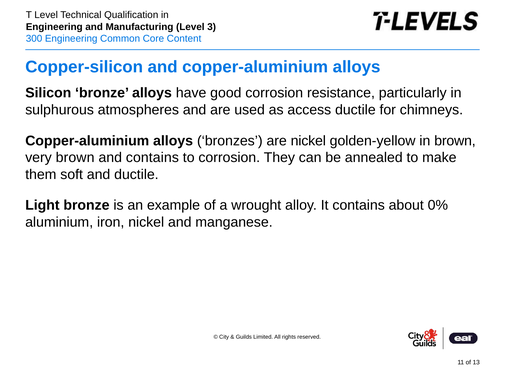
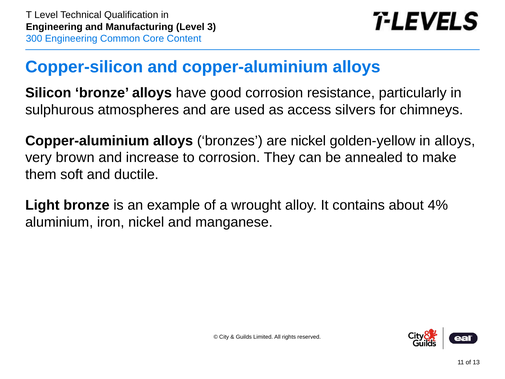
access ductile: ductile -> silvers
in brown: brown -> alloys
and contains: contains -> increase
0%: 0% -> 4%
